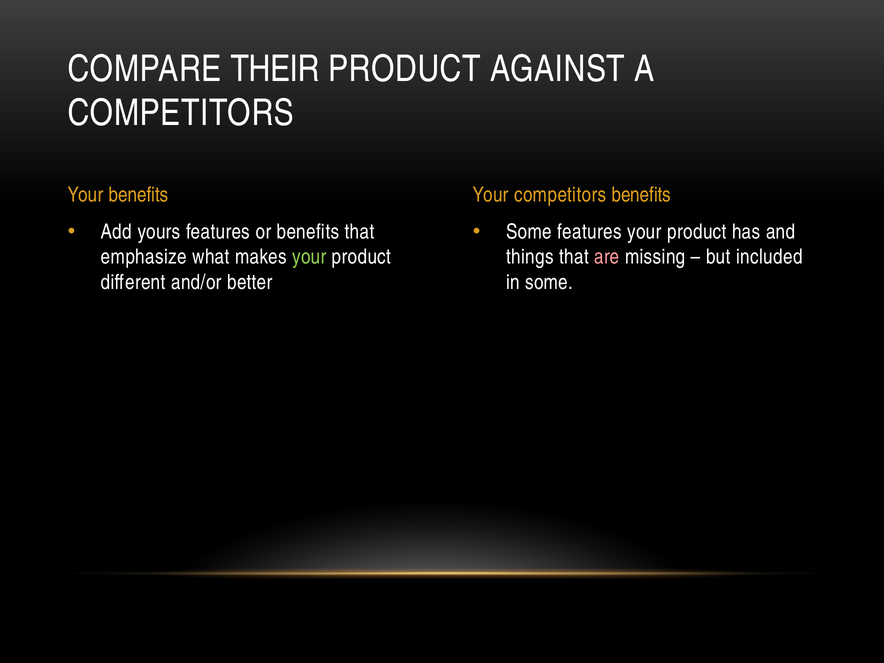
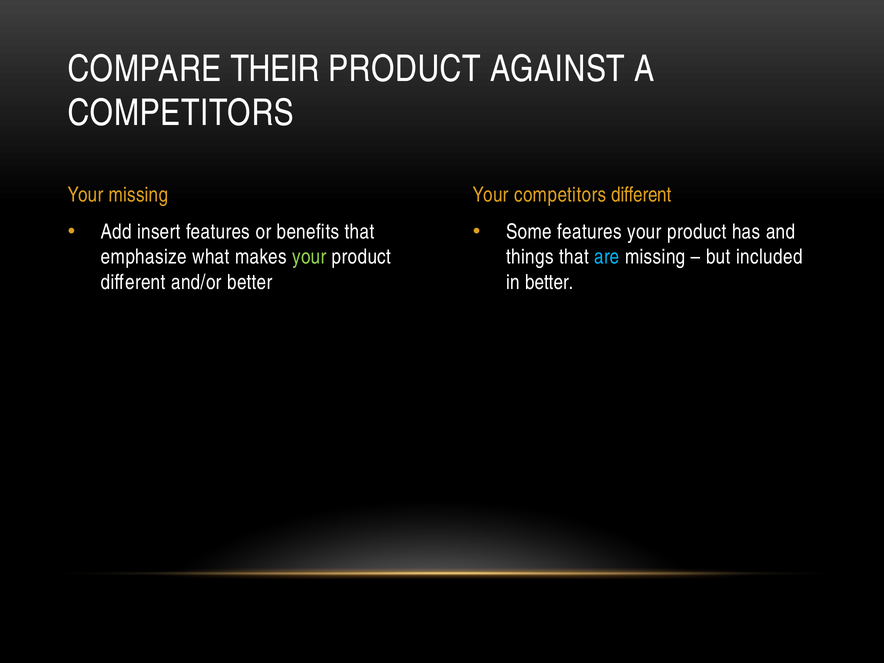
Your benefits: benefits -> missing
competitors benefits: benefits -> different
yours: yours -> insert
are colour: pink -> light blue
in some: some -> better
